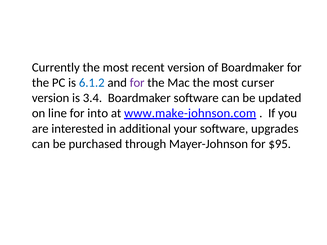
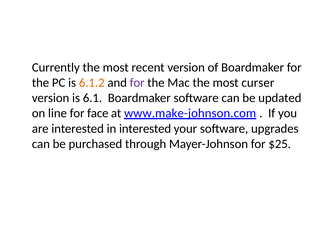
6.1.2 colour: blue -> orange
3.4: 3.4 -> 6.1
into: into -> face
in additional: additional -> interested
$95: $95 -> $25
